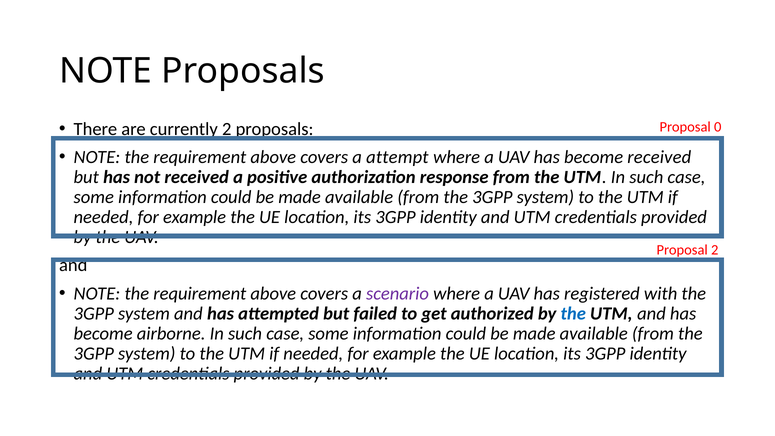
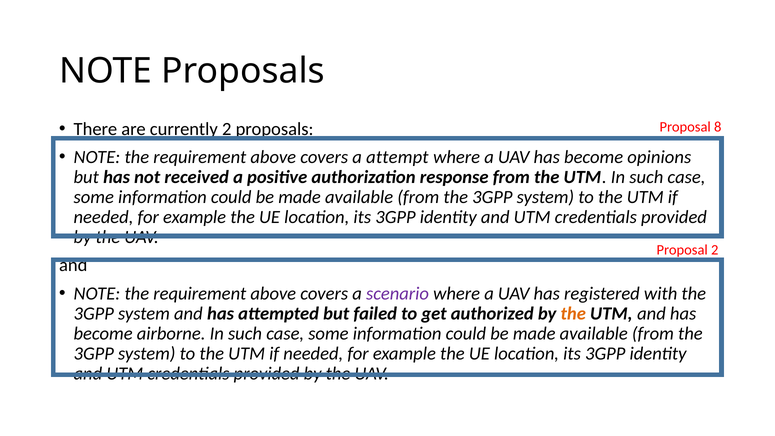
0: 0 -> 8
become received: received -> opinions
the at (573, 313) colour: blue -> orange
